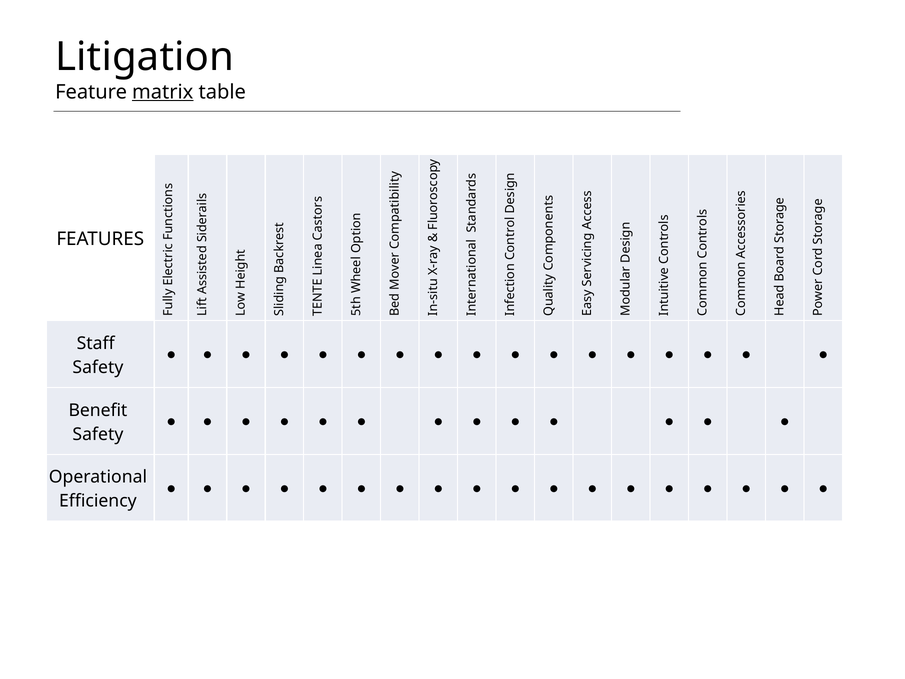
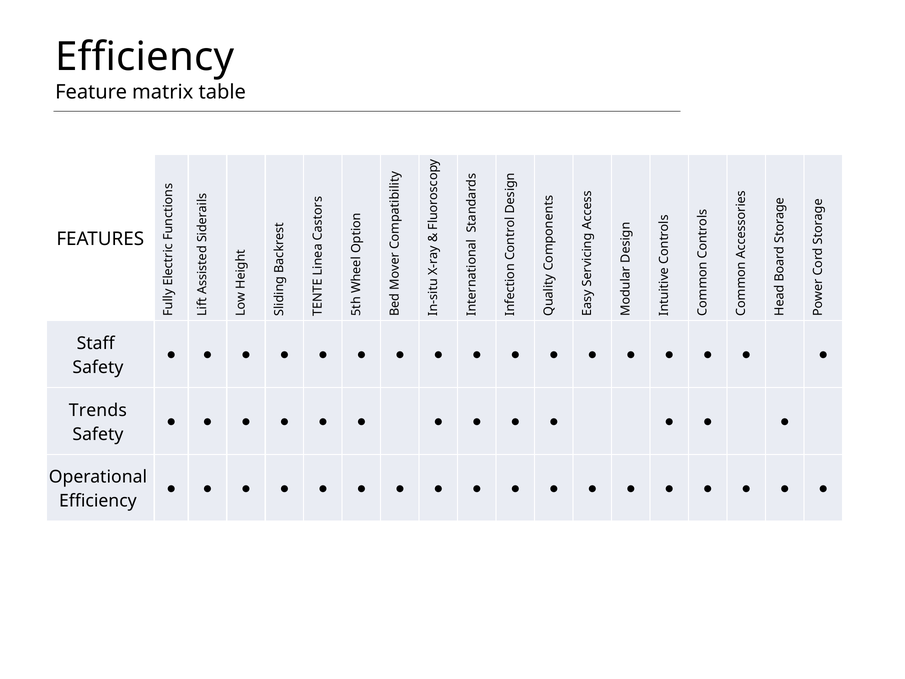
Litigation at (145, 57): Litigation -> Efficiency
matrix underline: present -> none
Benefit: Benefit -> Trends
